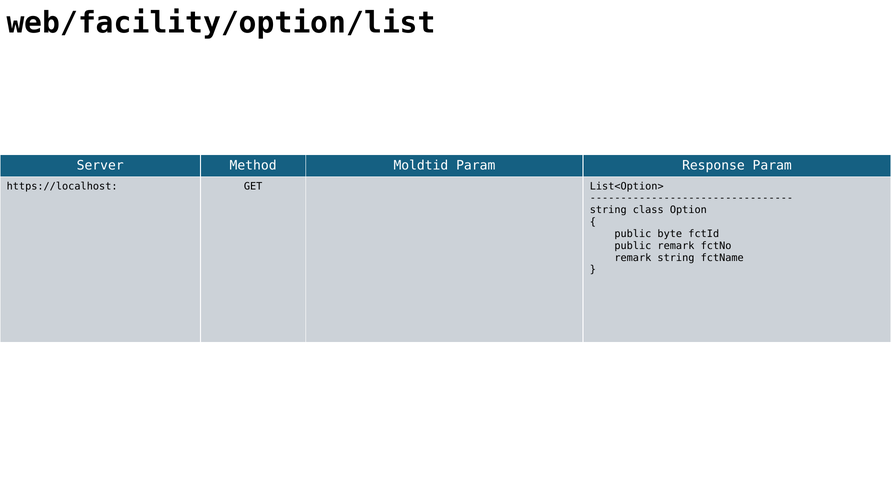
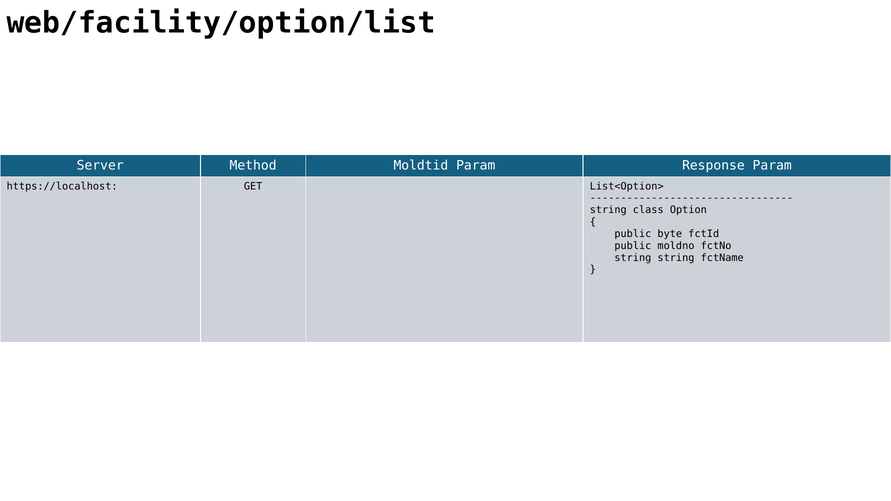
public remark: remark -> moldno
remark at (633, 258): remark -> string
